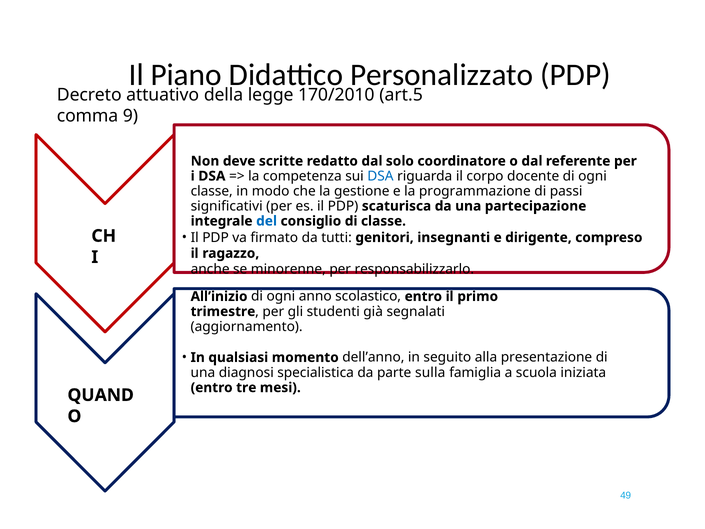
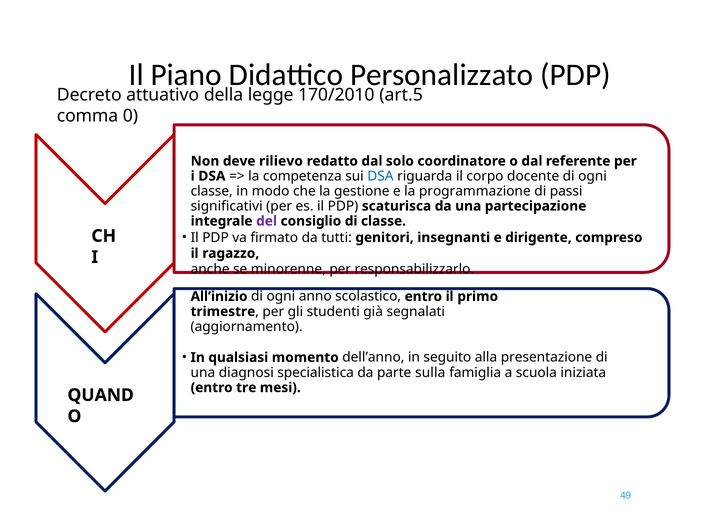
9: 9 -> 0
scritte: scritte -> rilievo
del colour: blue -> purple
